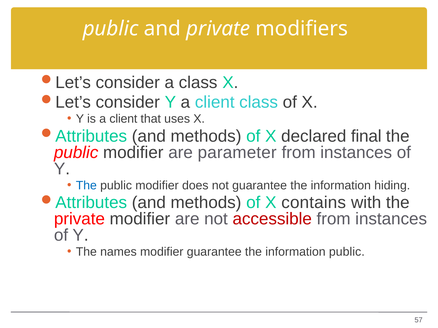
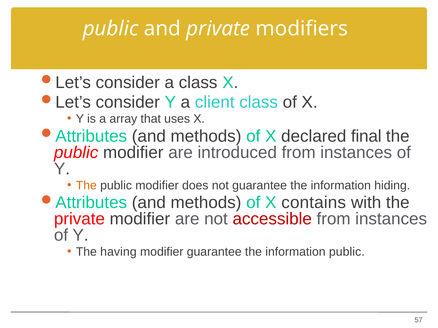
is a client: client -> array
parameter: parameter -> introduced
The at (86, 186) colour: blue -> orange
names: names -> having
